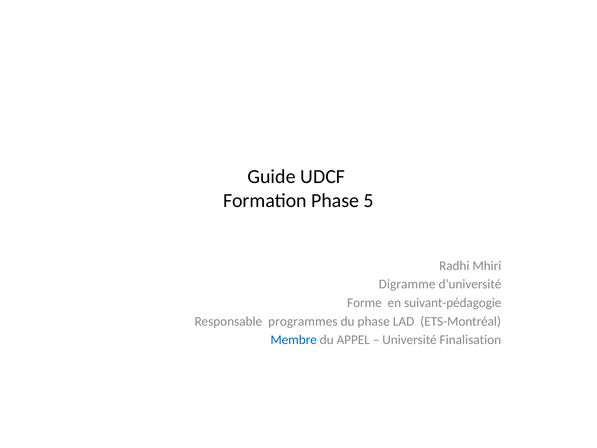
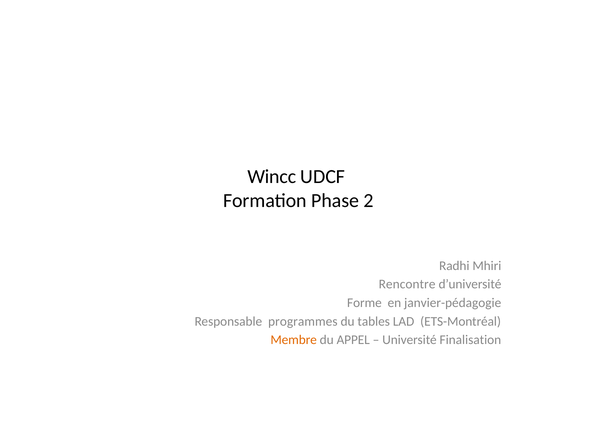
Guide: Guide -> Wincc
5: 5 -> 2
Digramme: Digramme -> Rencontre
suivant-pédagogie: suivant-pédagogie -> janvier-pédagogie
du phase: phase -> tables
Membre colour: blue -> orange
